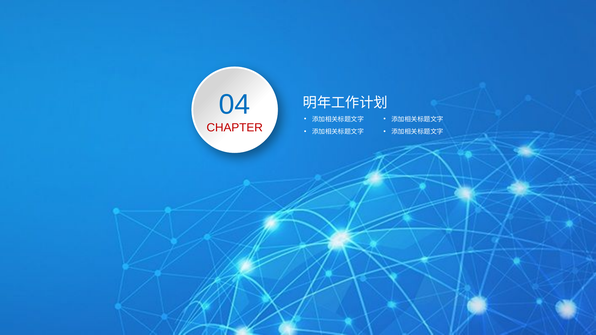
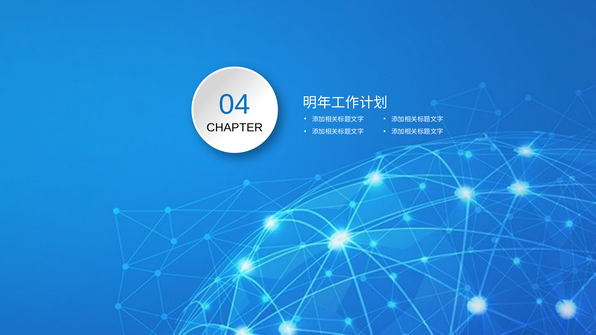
CHAPTER colour: red -> black
